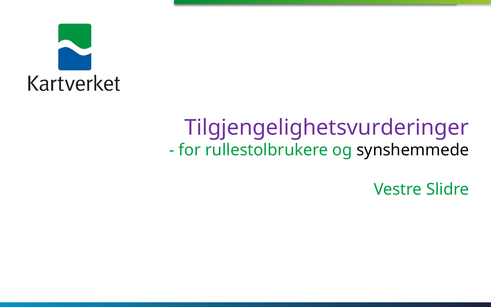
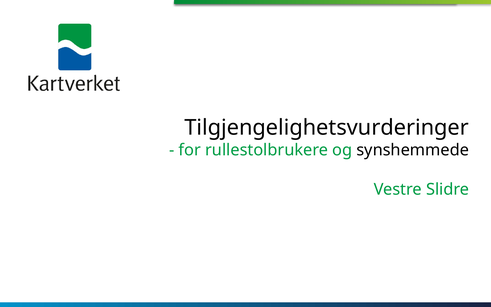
Tilgjengelighetsvurderinger colour: purple -> black
